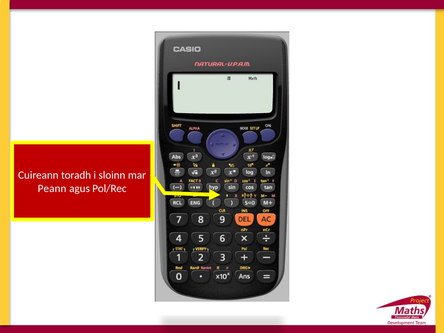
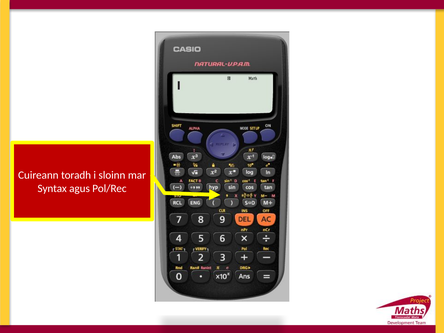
Peann: Peann -> Syntax
